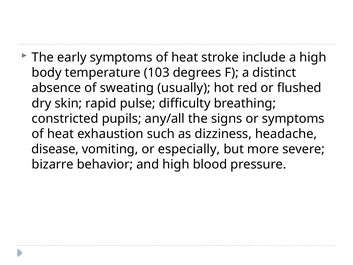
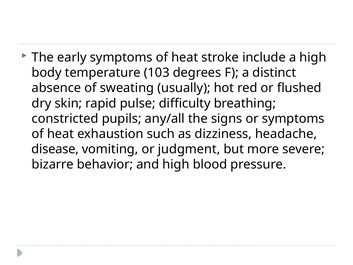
especially: especially -> judgment
